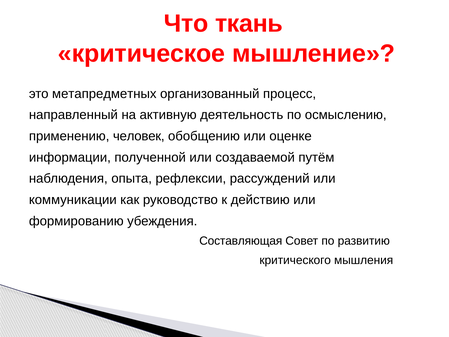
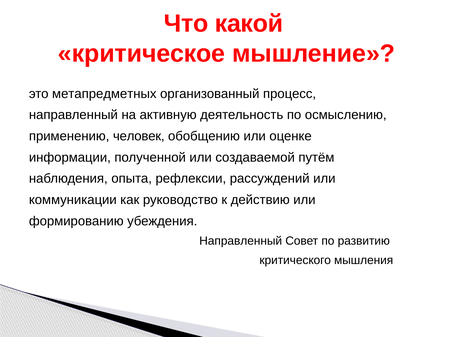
ткань: ткань -> какой
Составляющая at (241, 241): Составляющая -> Направленный
